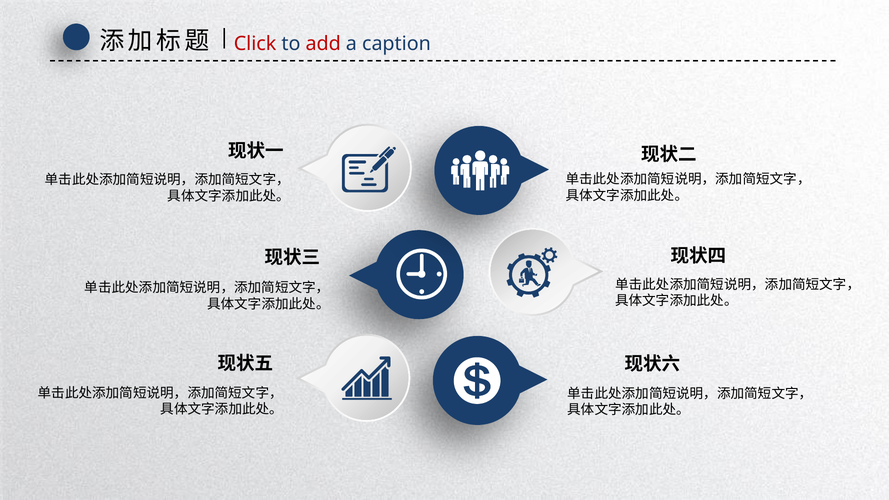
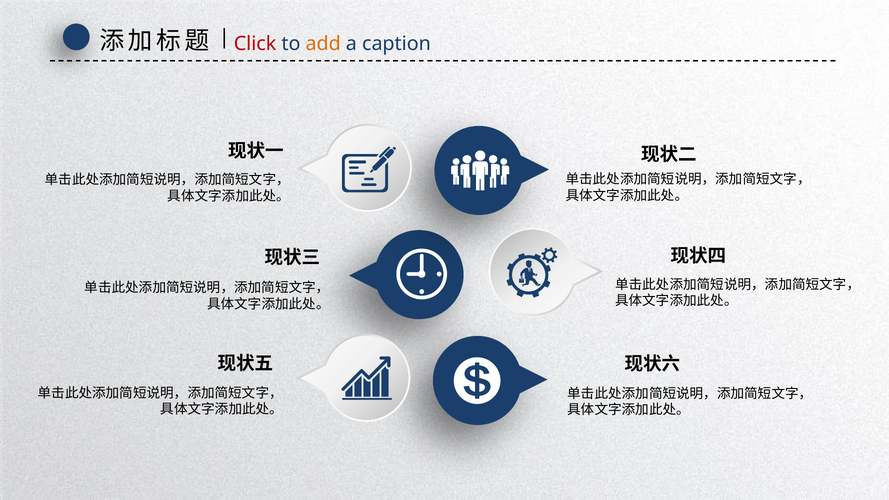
add colour: red -> orange
